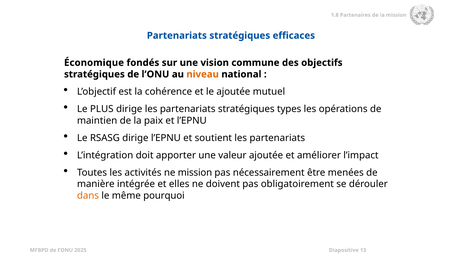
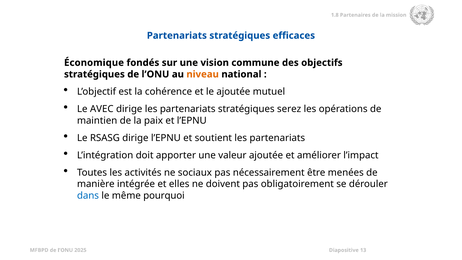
PLUS: PLUS -> AVEC
types: types -> serez
ne mission: mission -> sociaux
dans colour: orange -> blue
